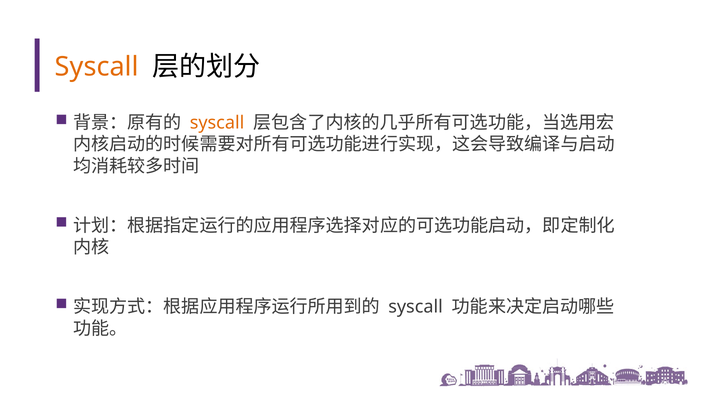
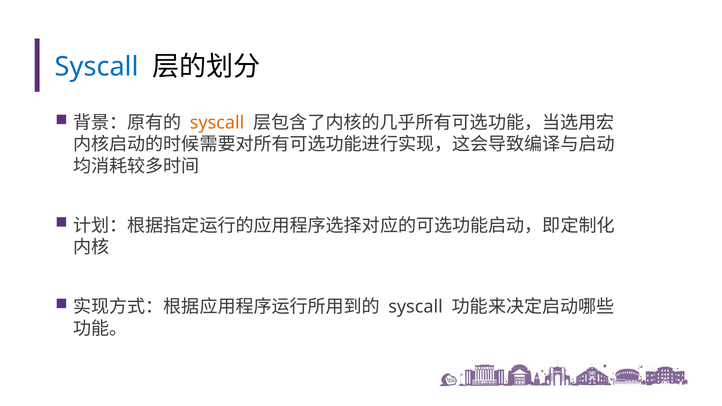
Syscall at (97, 67) colour: orange -> blue
